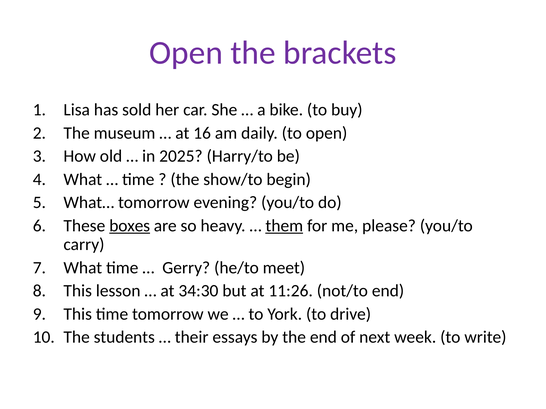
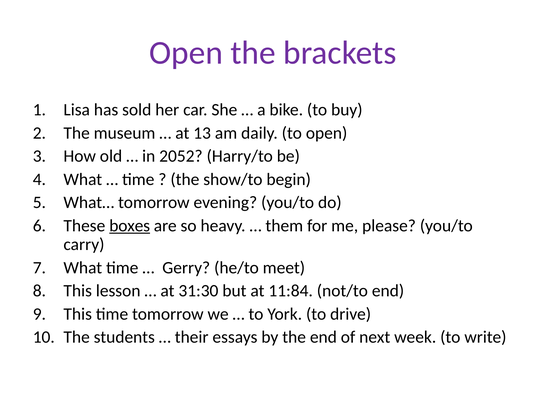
16: 16 -> 13
2025: 2025 -> 2052
them underline: present -> none
34:30: 34:30 -> 31:30
11:26: 11:26 -> 11:84
